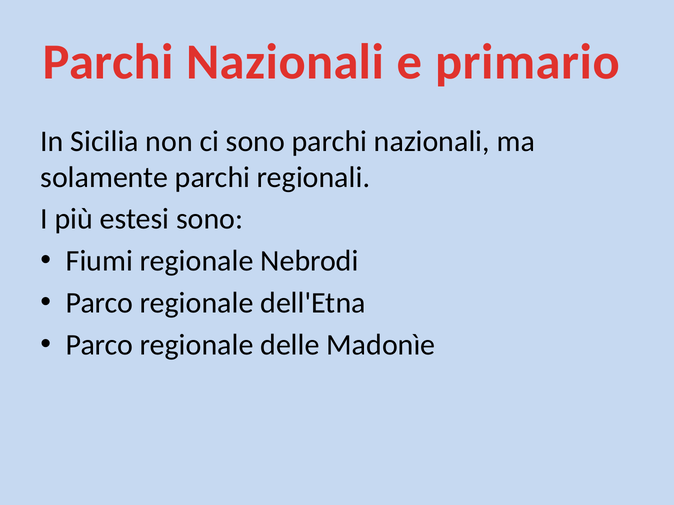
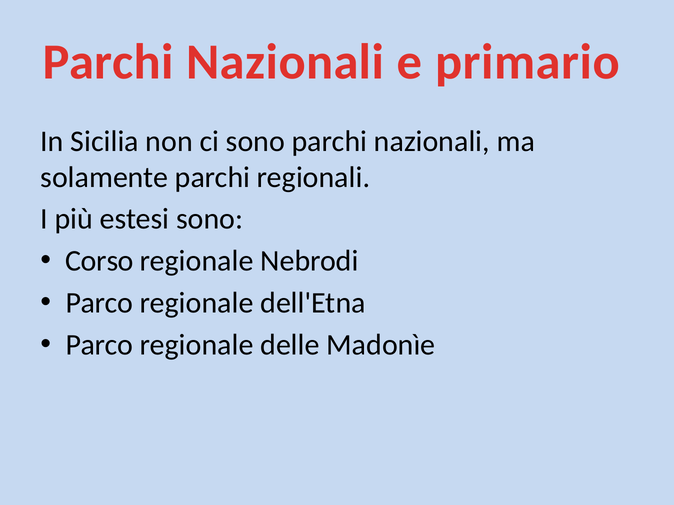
Fiumi: Fiumi -> Corso
